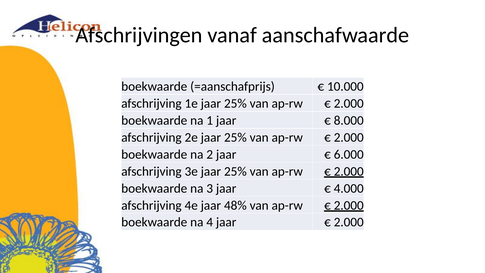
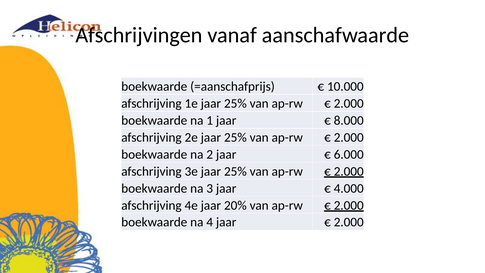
48%: 48% -> 20%
